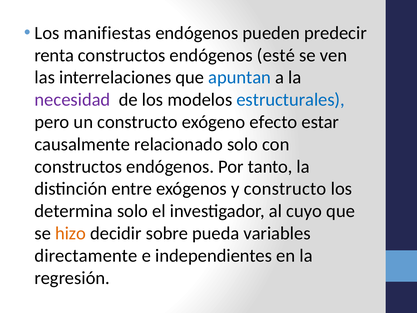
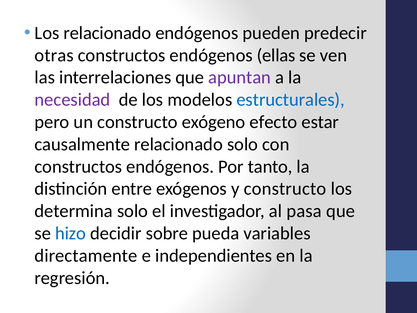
Los manifiestas: manifiestas -> relacionado
renta: renta -> otras
esté: esté -> ellas
apuntan colour: blue -> purple
cuyo: cuyo -> pasa
hizo colour: orange -> blue
